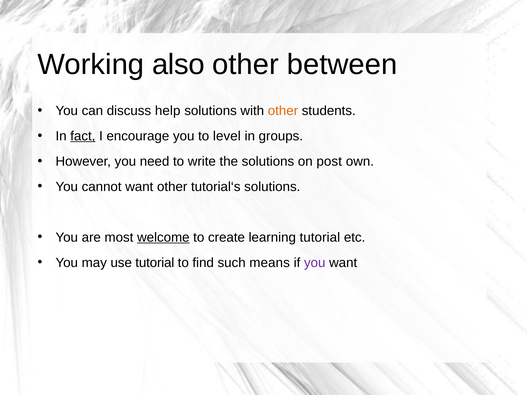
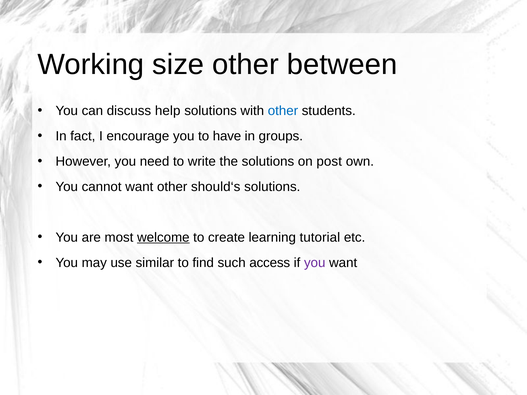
also: also -> size
other at (283, 111) colour: orange -> blue
fact underline: present -> none
level: level -> have
tutorial‘s: tutorial‘s -> should‘s
use tutorial: tutorial -> similar
means: means -> access
